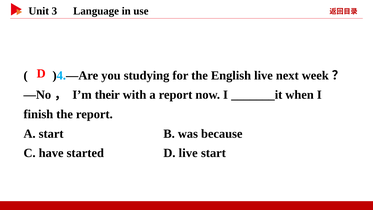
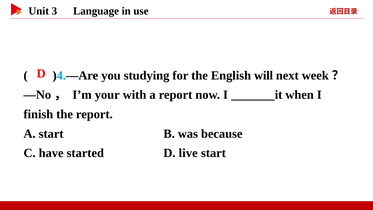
English live: live -> will
their: their -> your
